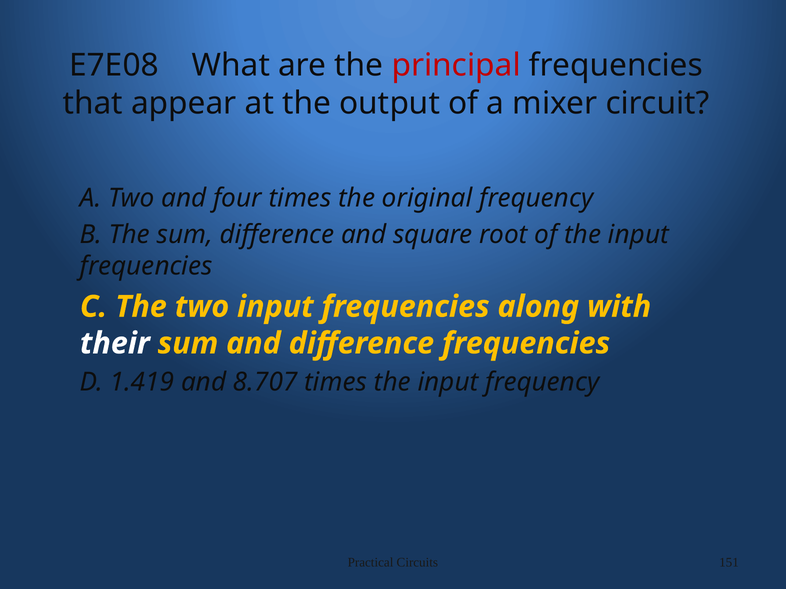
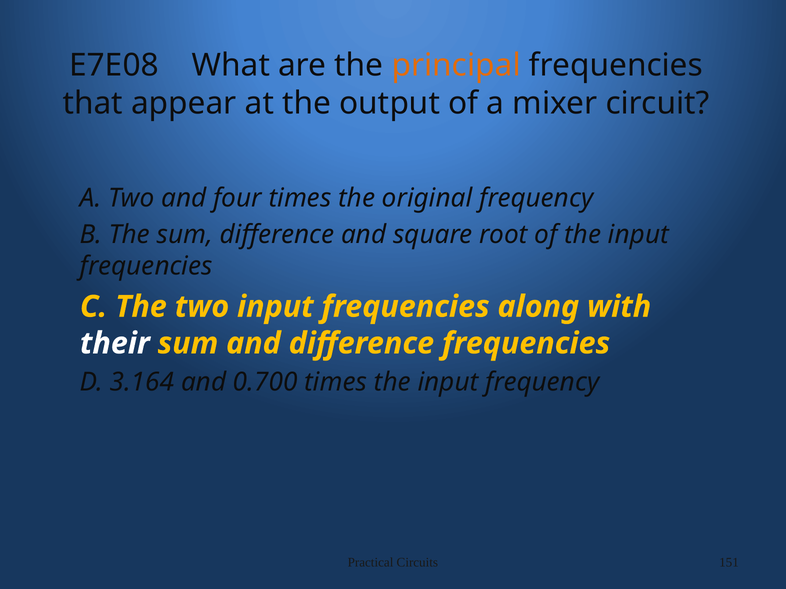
principal colour: red -> orange
1.419: 1.419 -> 3.164
8.707: 8.707 -> 0.700
